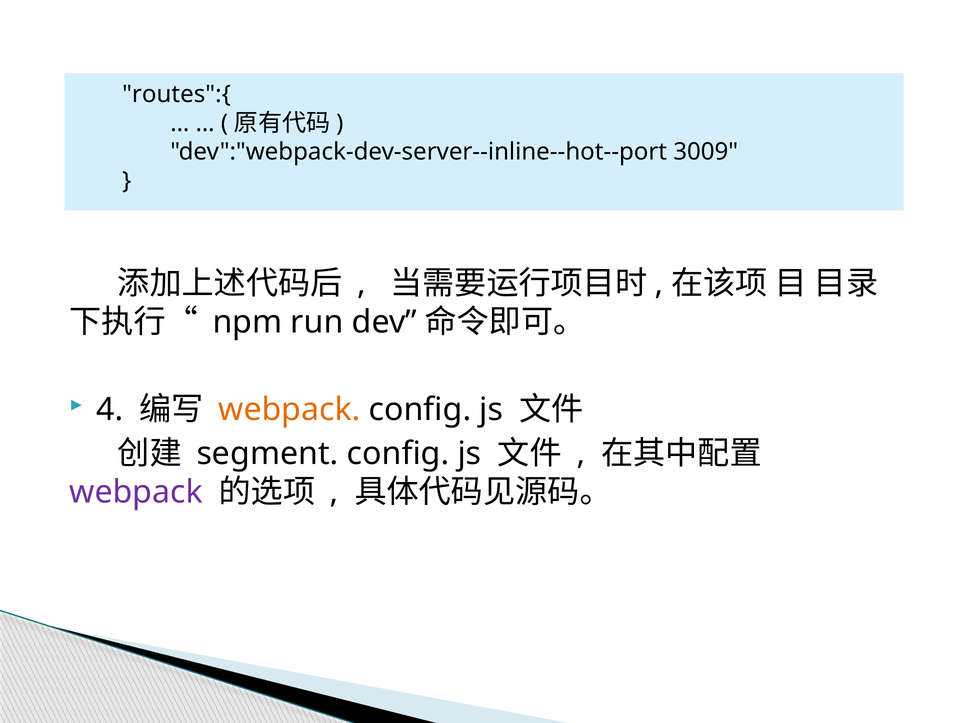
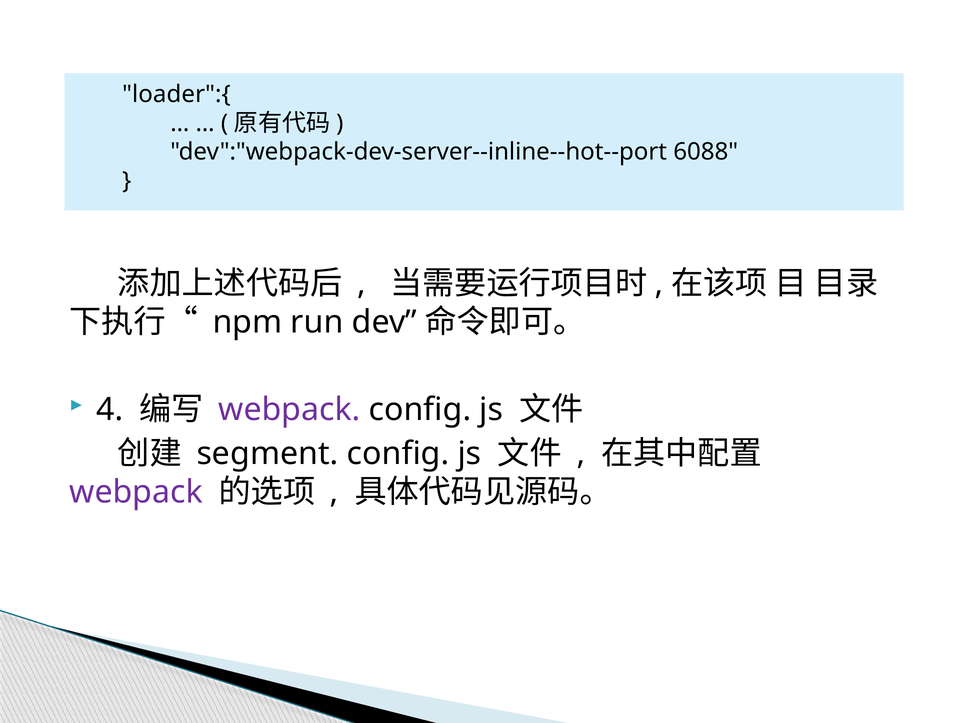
routes":{: routes":{ -> loader":{
3009: 3009 -> 6088
webpack at (289, 410) colour: orange -> purple
